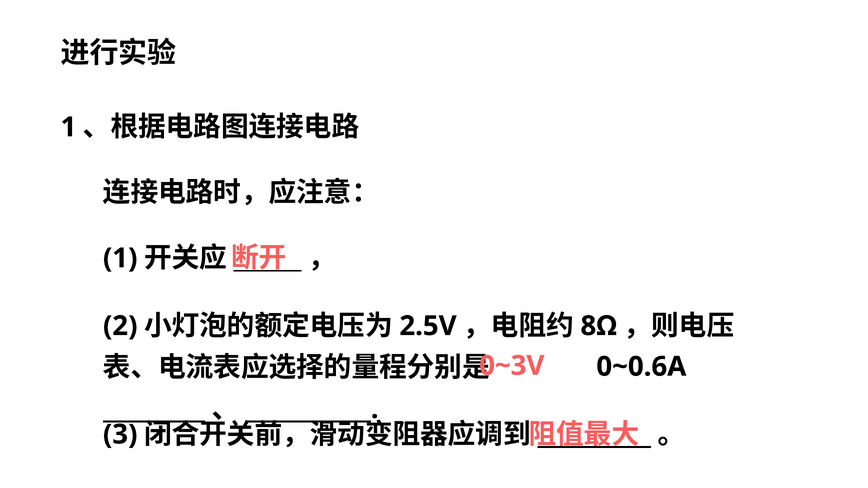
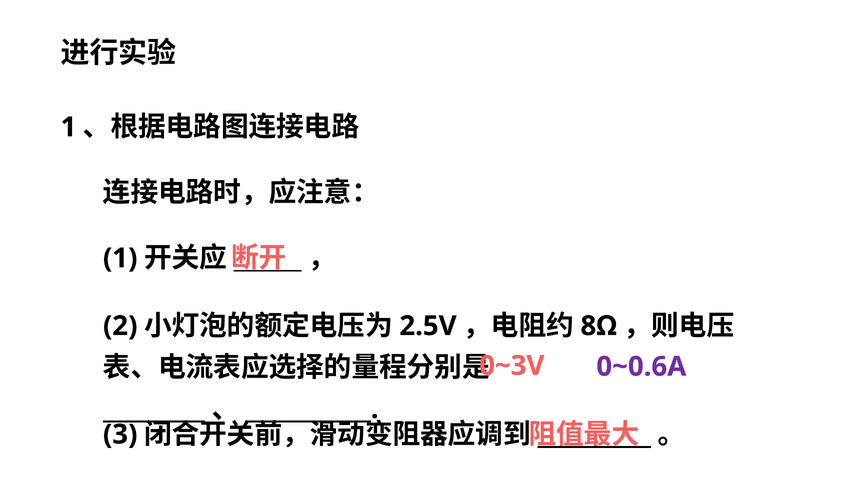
0~0.6A colour: black -> purple
